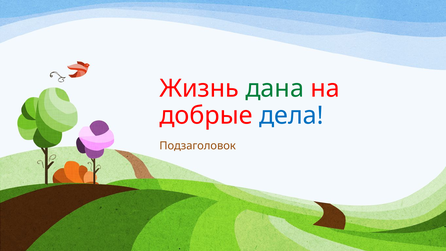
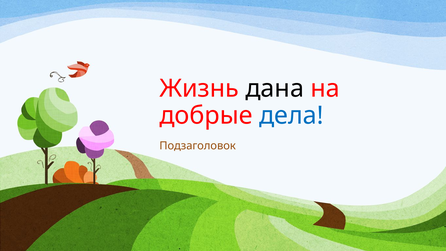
дана colour: green -> black
